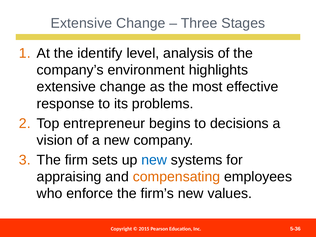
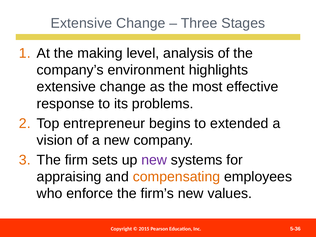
identify: identify -> making
decisions: decisions -> extended
new at (154, 160) colour: blue -> purple
